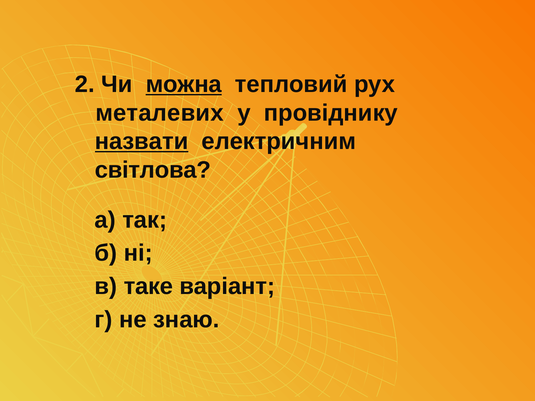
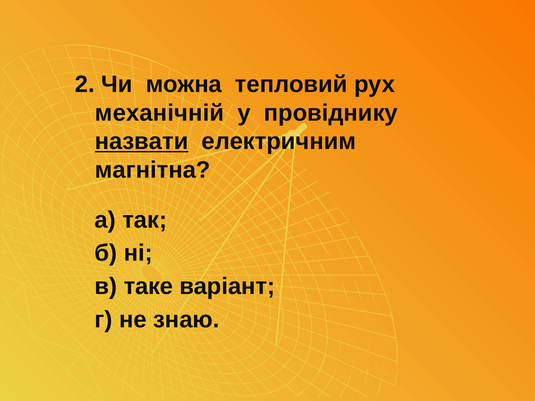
можна underline: present -> none
металевих: металевих -> механічній
світлова: світлова -> магнітна
